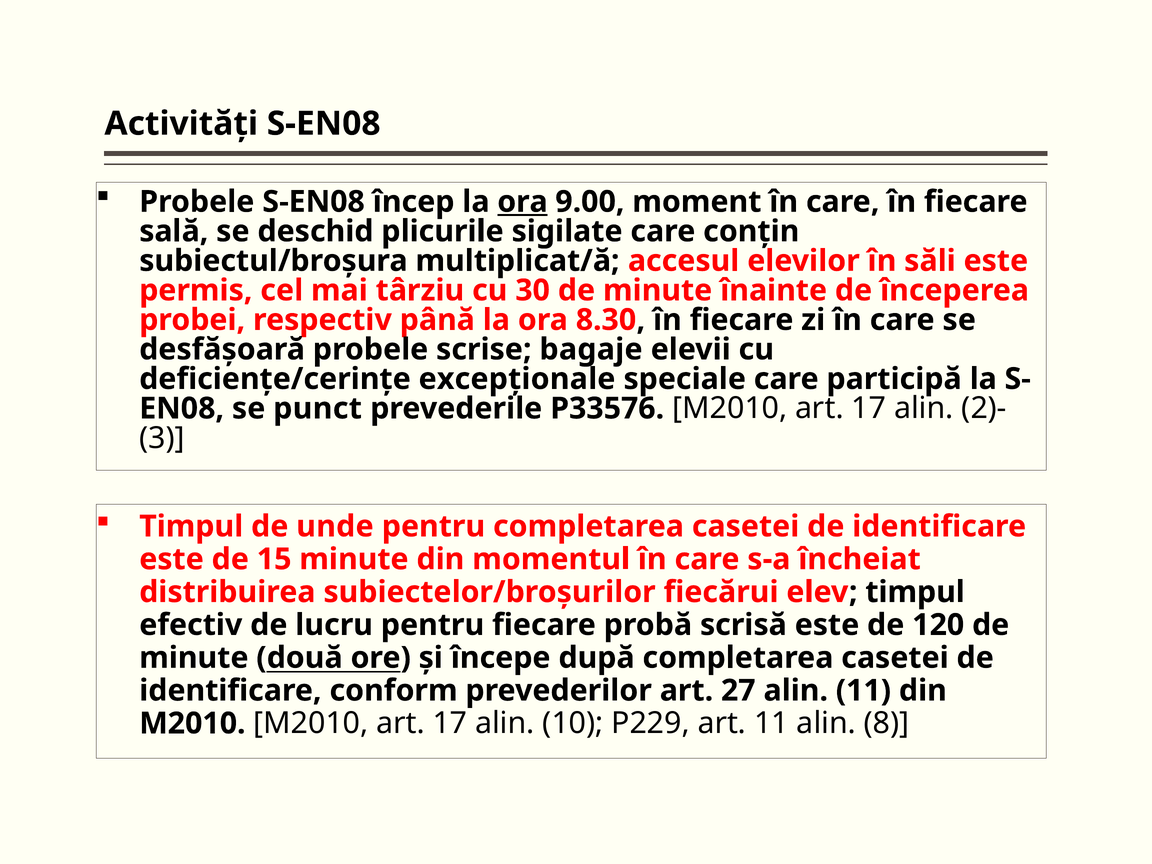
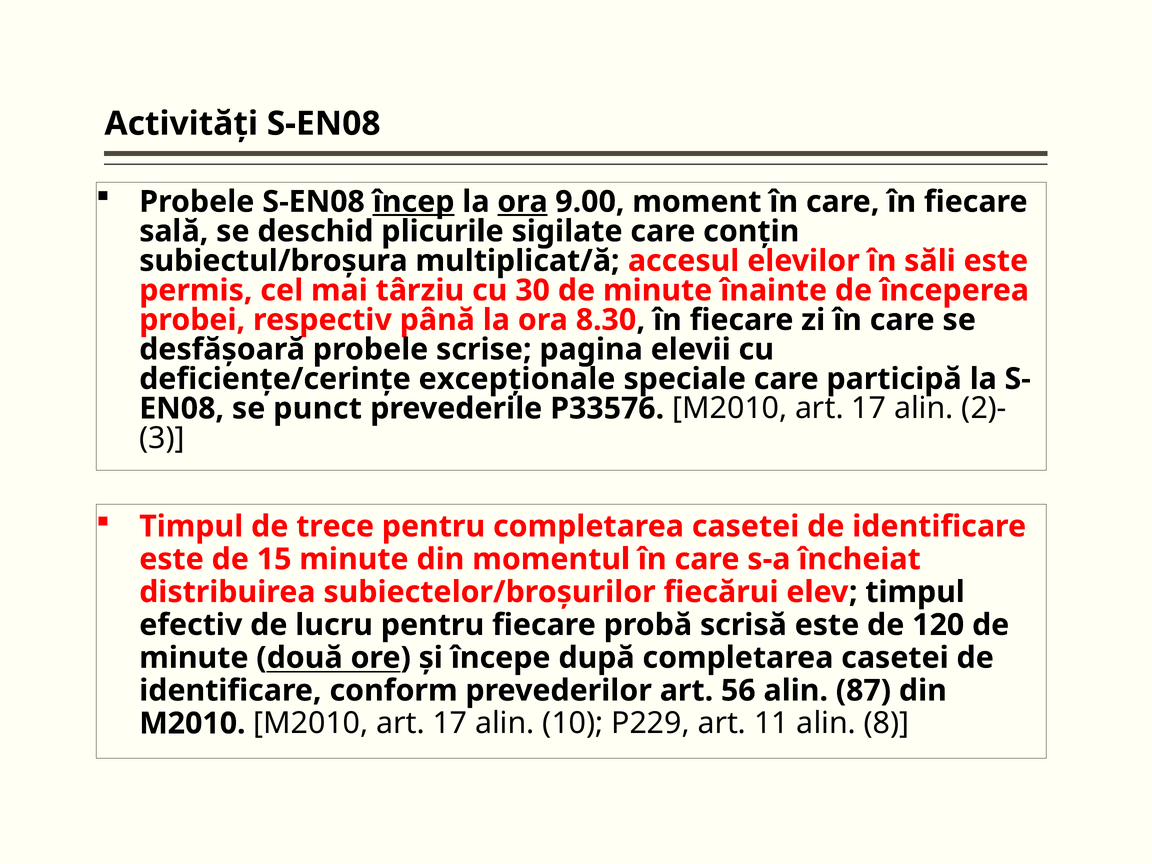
încep underline: none -> present
bagaje: bagaje -> pagina
unde: unde -> trece
27: 27 -> 56
alin 11: 11 -> 87
